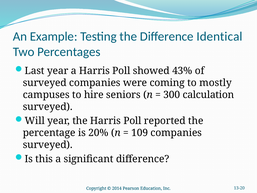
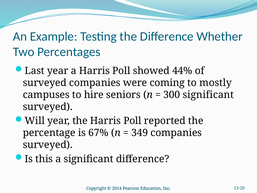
Identical: Identical -> Whether
43%: 43% -> 44%
300 calculation: calculation -> significant
20%: 20% -> 67%
109: 109 -> 349
